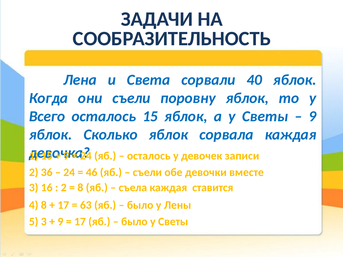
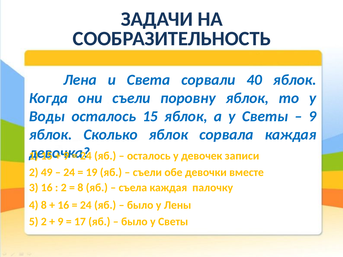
Всего: Всего -> Воды
36: 36 -> 49
46: 46 -> 19
ставится: ставится -> палочку
17 at (63, 205): 17 -> 16
63 at (86, 205): 63 -> 24
5 3: 3 -> 2
